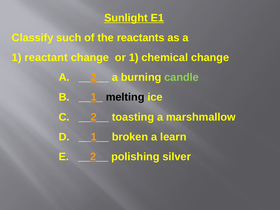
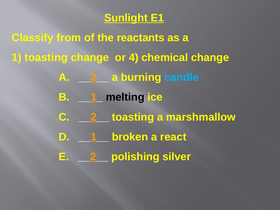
such: such -> from
1 reactant: reactant -> toasting
or 1: 1 -> 4
candle colour: light green -> light blue
learn: learn -> react
